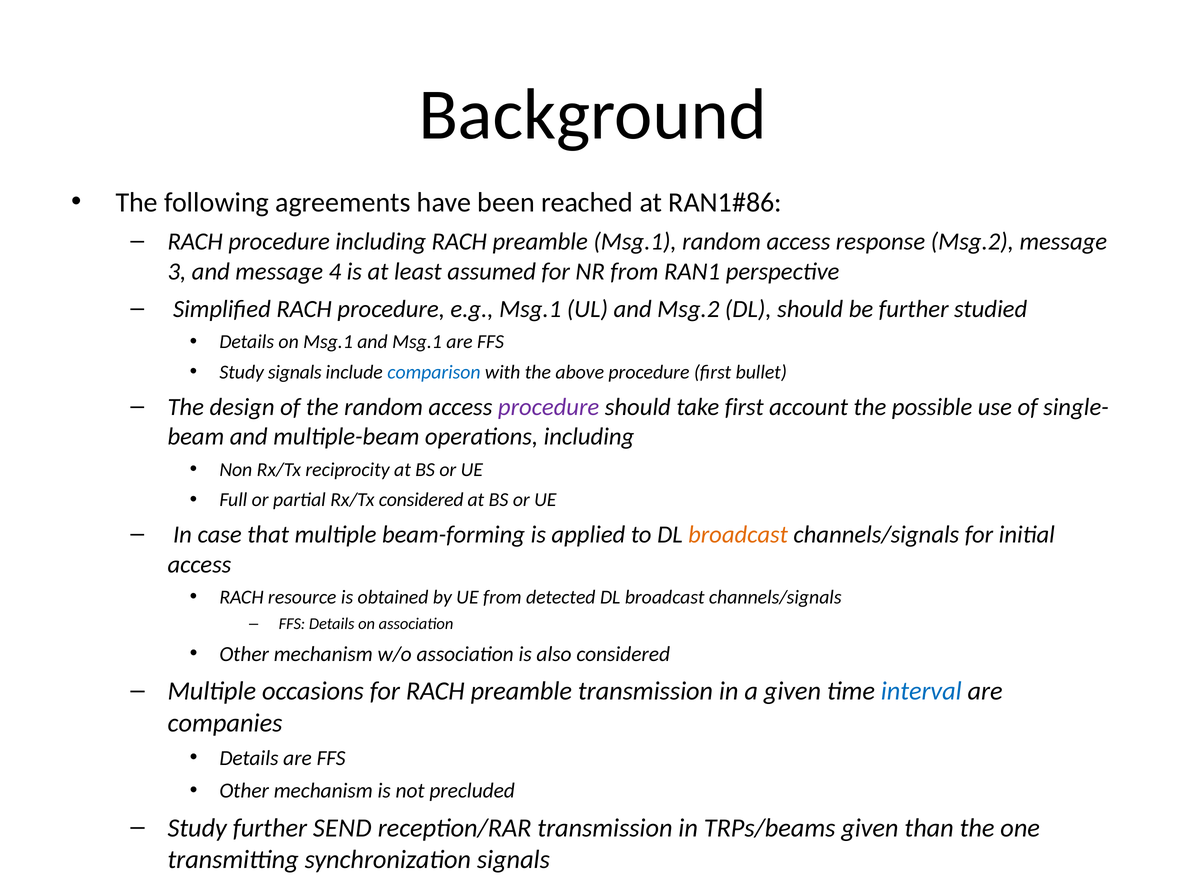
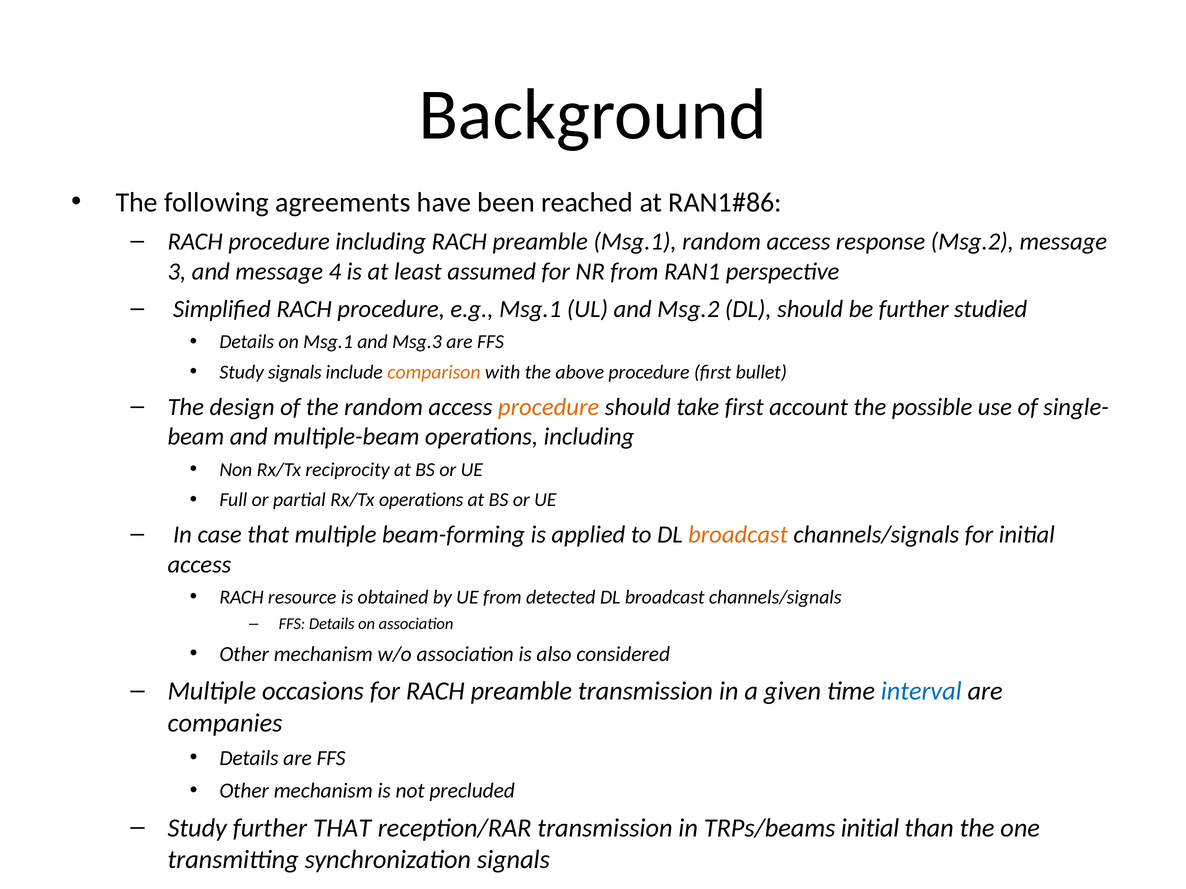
and Msg.1: Msg.1 -> Msg.3
comparison colour: blue -> orange
procedure at (549, 407) colour: purple -> orange
Rx/Tx considered: considered -> operations
further SEND: SEND -> THAT
TRPs/beams given: given -> initial
